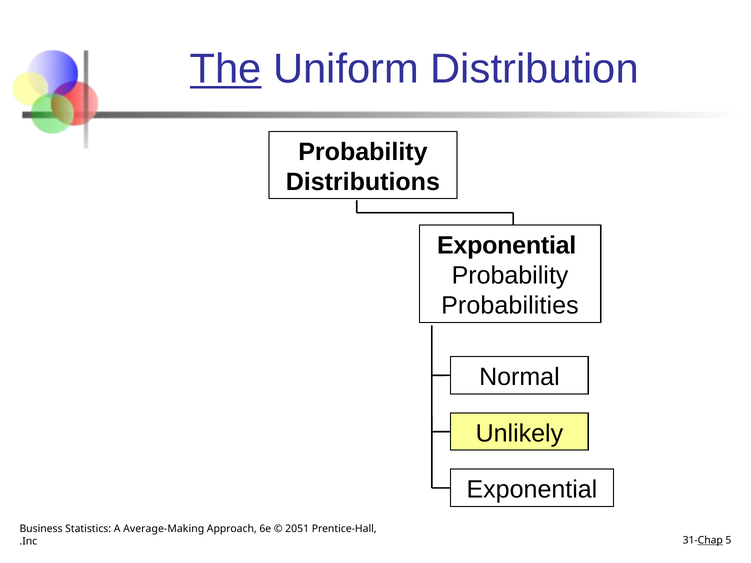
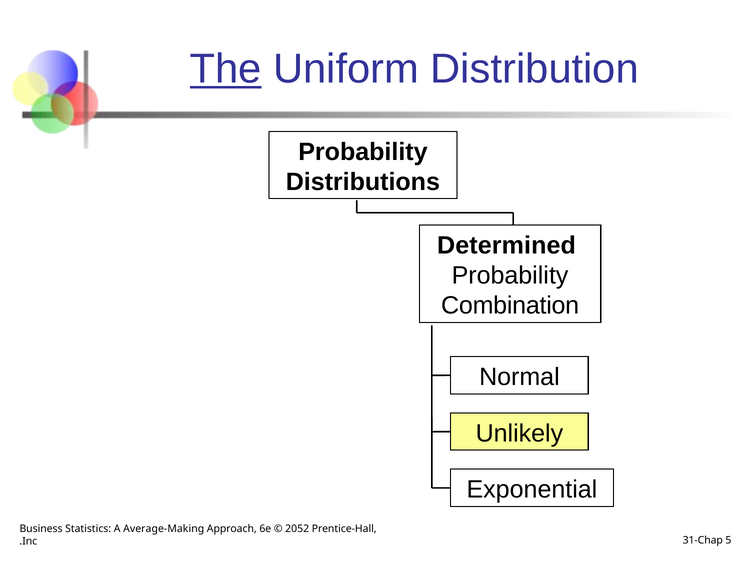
Exponential at (507, 246): Exponential -> Determined
Probabilities: Probabilities -> Combination
2051: 2051 -> 2052
Chap underline: present -> none
